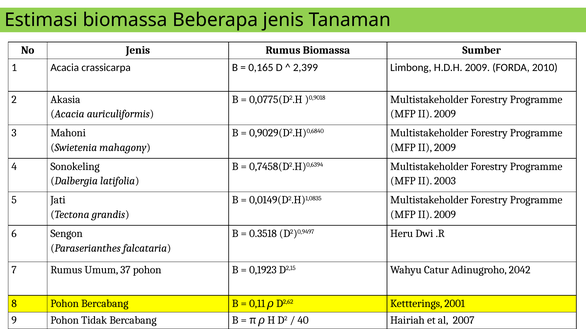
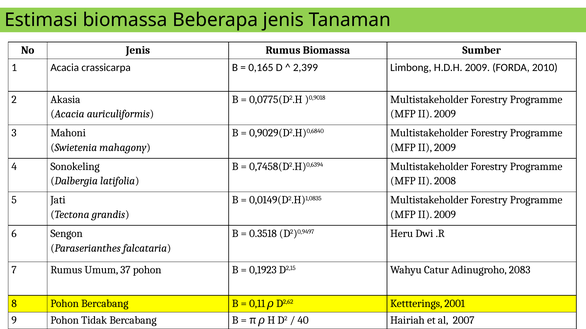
2003: 2003 -> 2008
2042: 2042 -> 2083
